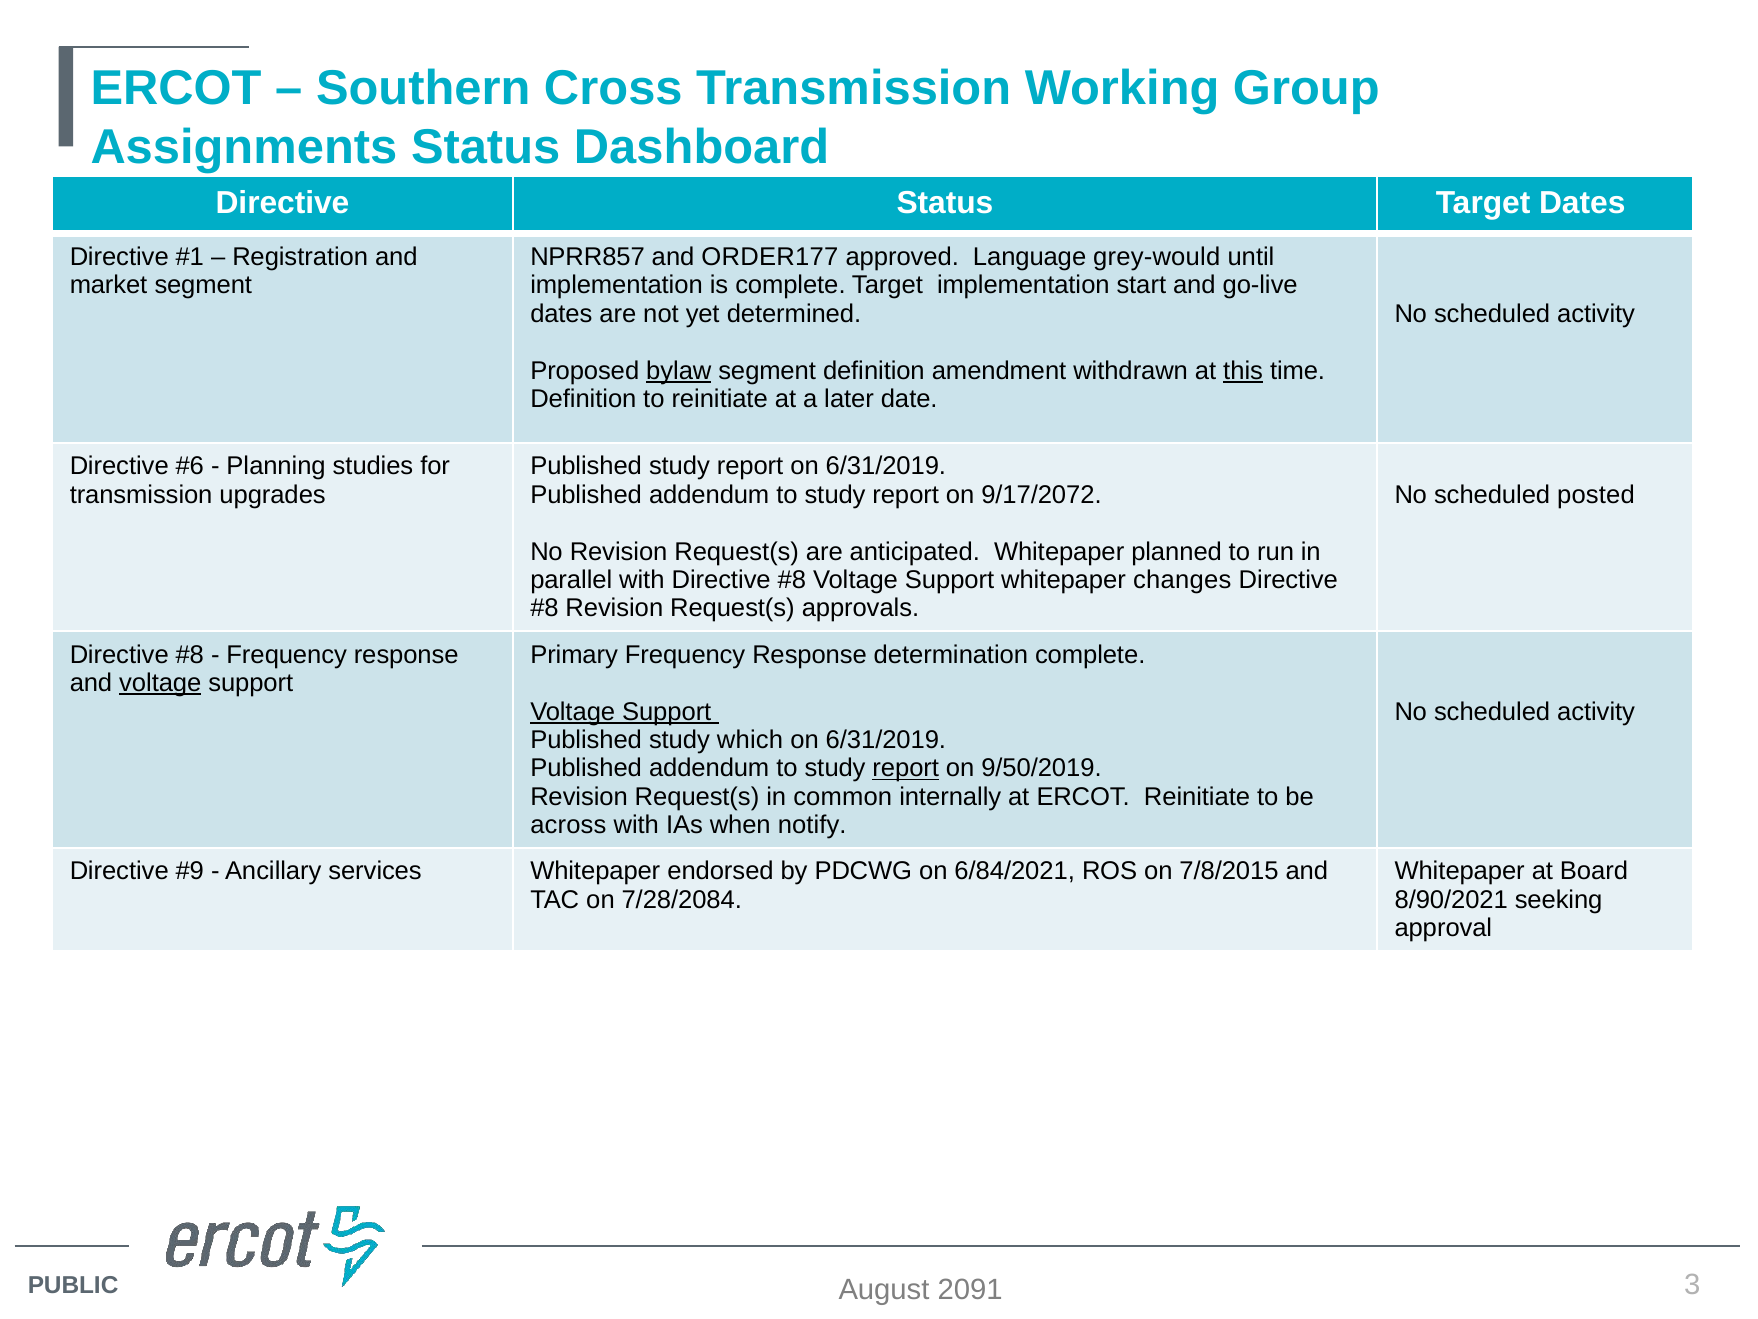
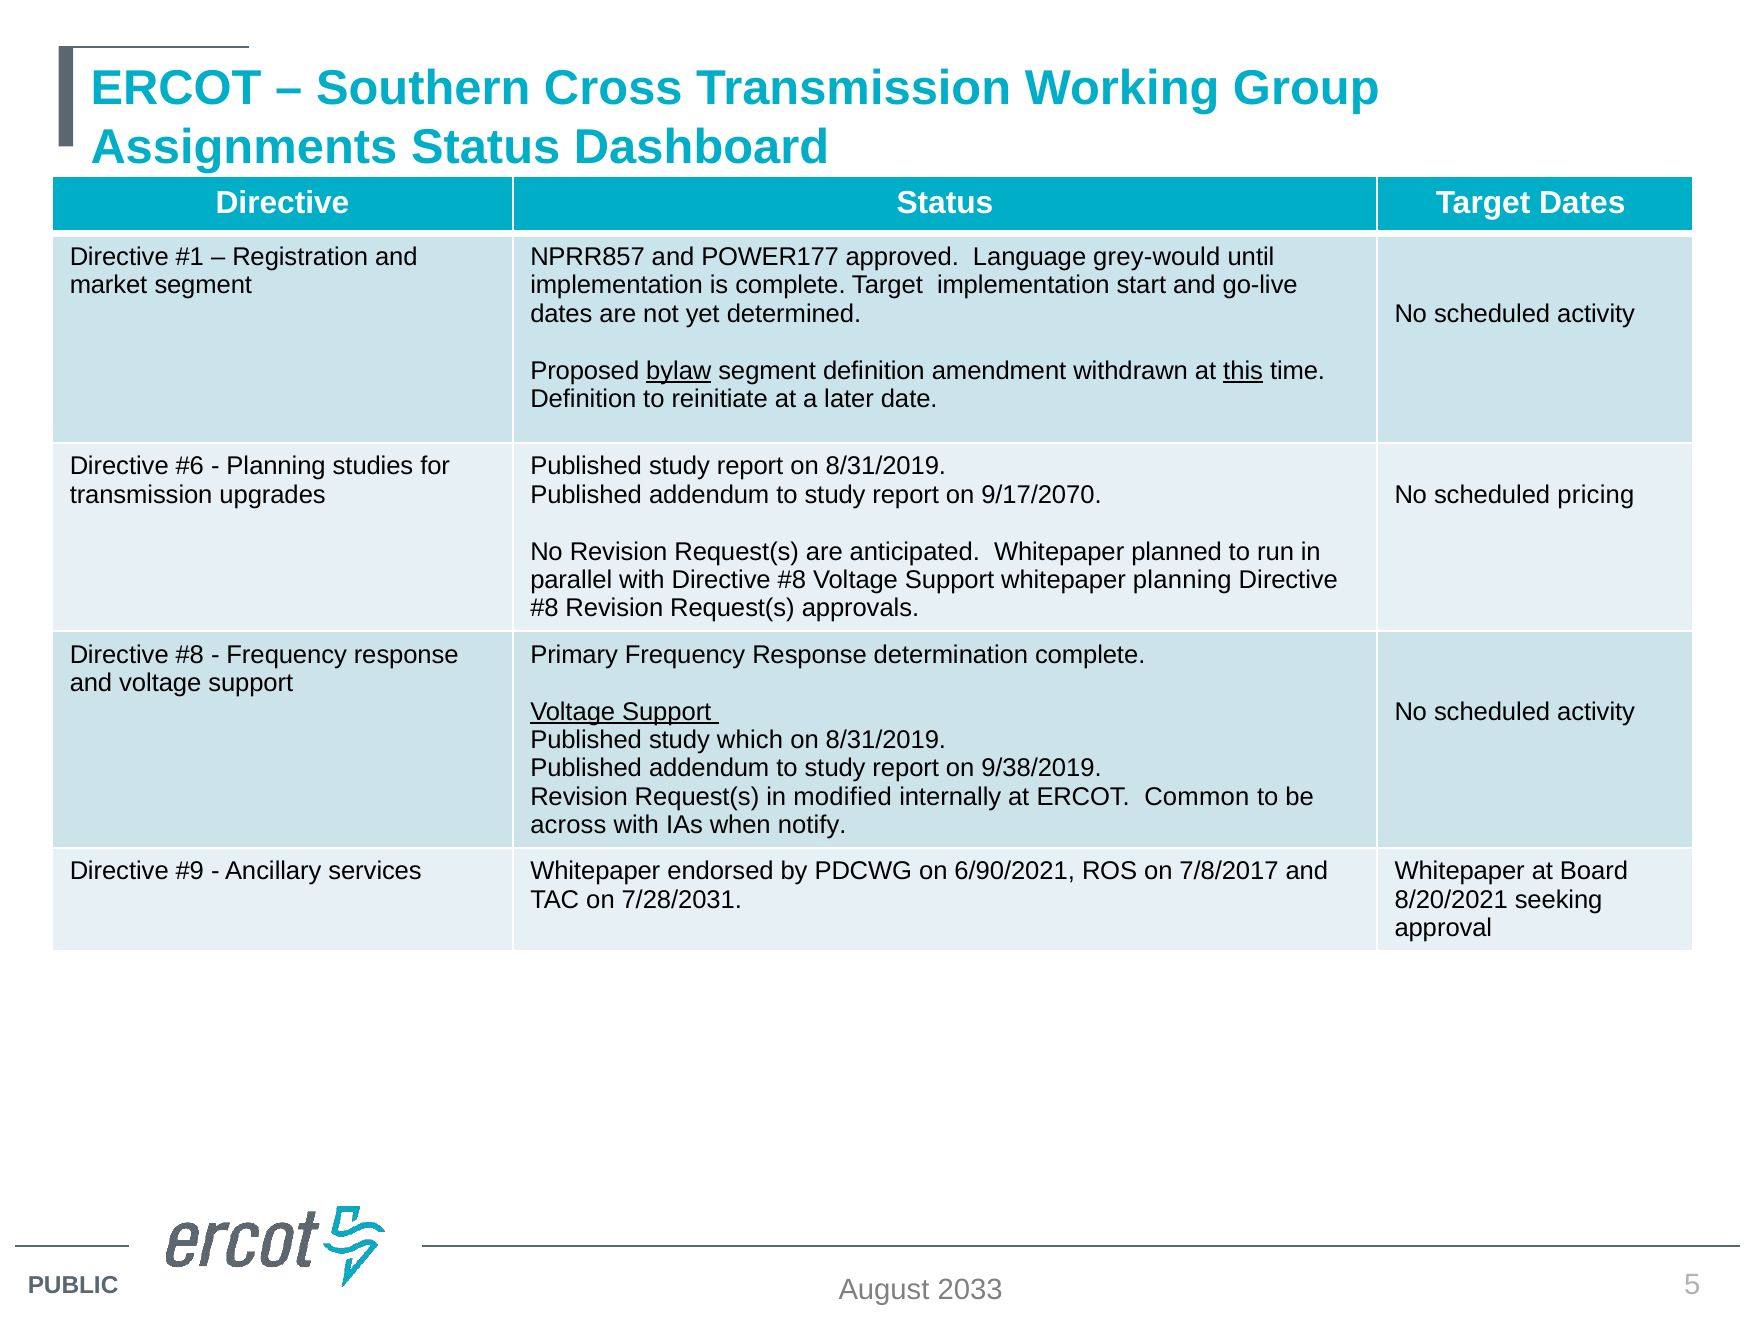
ORDER177: ORDER177 -> POWER177
report on 6/31/2019: 6/31/2019 -> 8/31/2019
9/17/2072: 9/17/2072 -> 9/17/2070
posted: posted -> pricing
whitepaper changes: changes -> planning
voltage at (160, 683) underline: present -> none
6/31/2019 at (886, 740): 6/31/2019 -> 8/31/2019
report at (906, 768) underline: present -> none
9/50/2019: 9/50/2019 -> 9/38/2019
common: common -> modified
ERCOT Reinitiate: Reinitiate -> Common
6/84/2021: 6/84/2021 -> 6/90/2021
7/8/2015: 7/8/2015 -> 7/8/2017
7/28/2084: 7/28/2084 -> 7/28/2031
8/90/2021: 8/90/2021 -> 8/20/2021
3: 3 -> 5
2091: 2091 -> 2033
